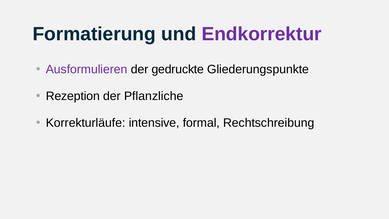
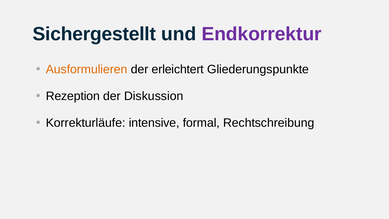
Formatierung: Formatierung -> Sichergestellt
Ausformulieren colour: purple -> orange
gedruckte: gedruckte -> erleichtert
Pflanzliche: Pflanzliche -> Diskussion
